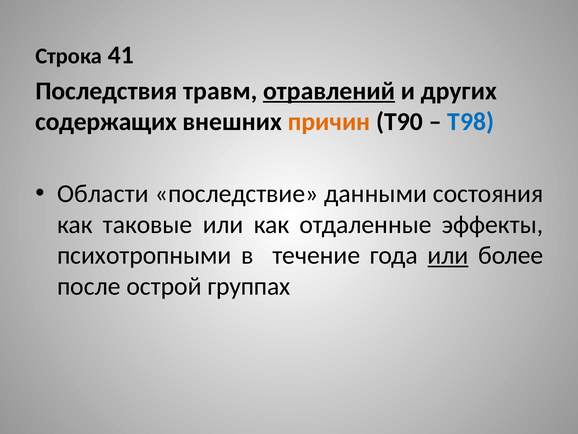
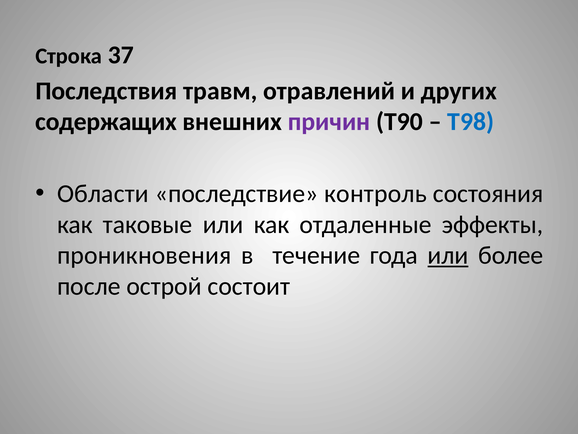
41: 41 -> 37
отравлений underline: present -> none
причин colour: orange -> purple
данными: данными -> контроль
психотропными: психотропными -> проникновения
группах: группах -> состоит
